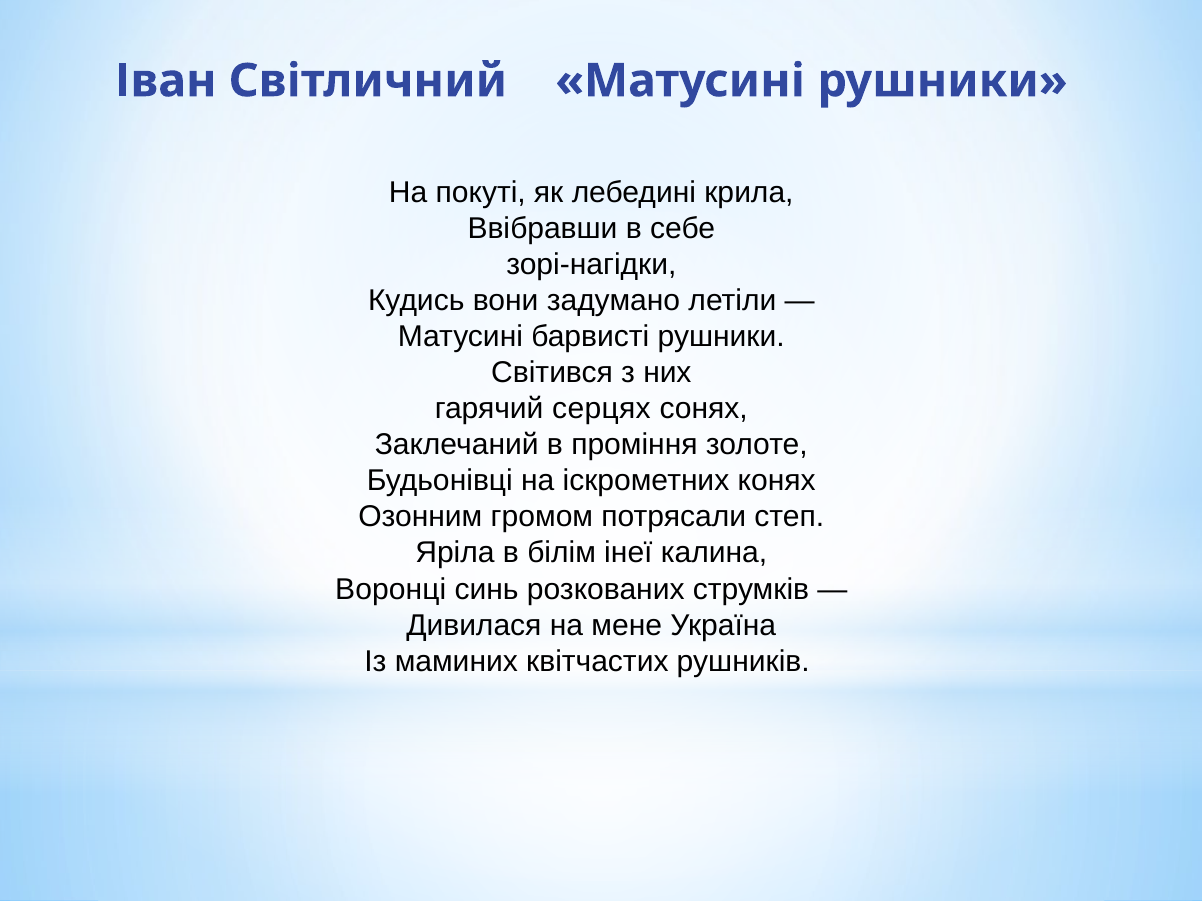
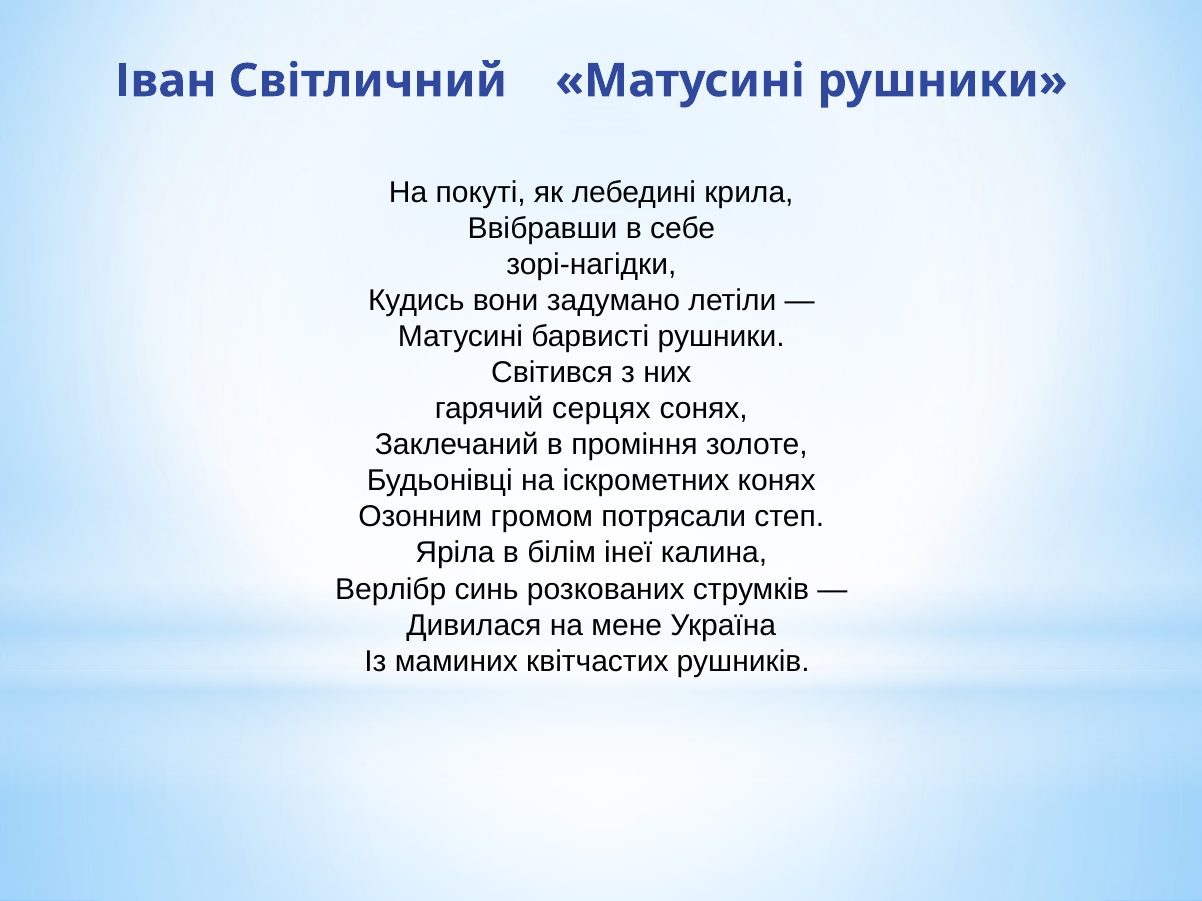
Воронці: Воронці -> Верлібр
